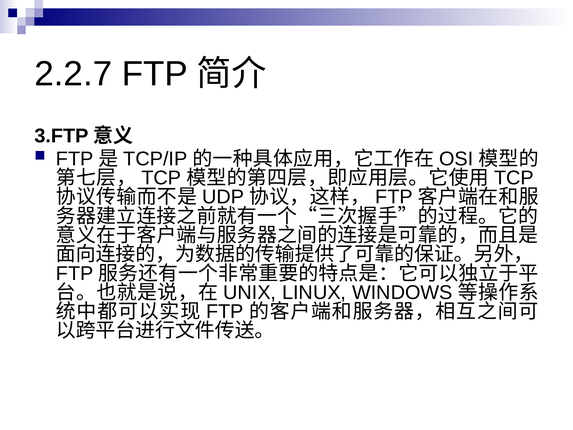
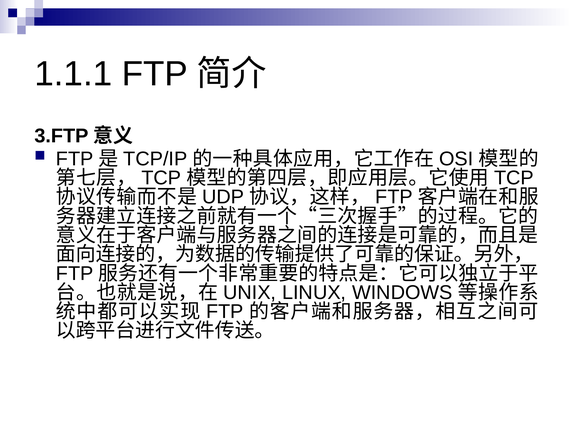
2.2.7: 2.2.7 -> 1.1.1
